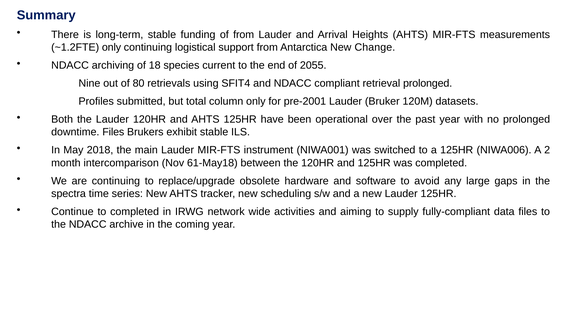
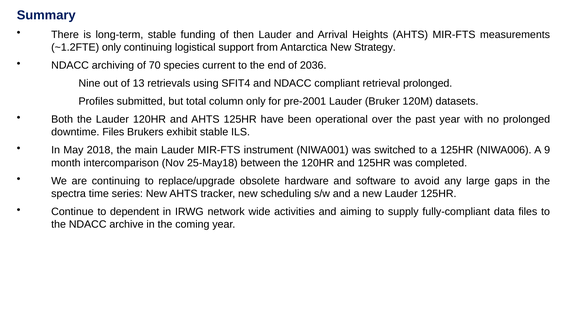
of from: from -> then
Change: Change -> Strategy
18: 18 -> 70
2055: 2055 -> 2036
80: 80 -> 13
2: 2 -> 9
61-May18: 61-May18 -> 25-May18
to completed: completed -> dependent
